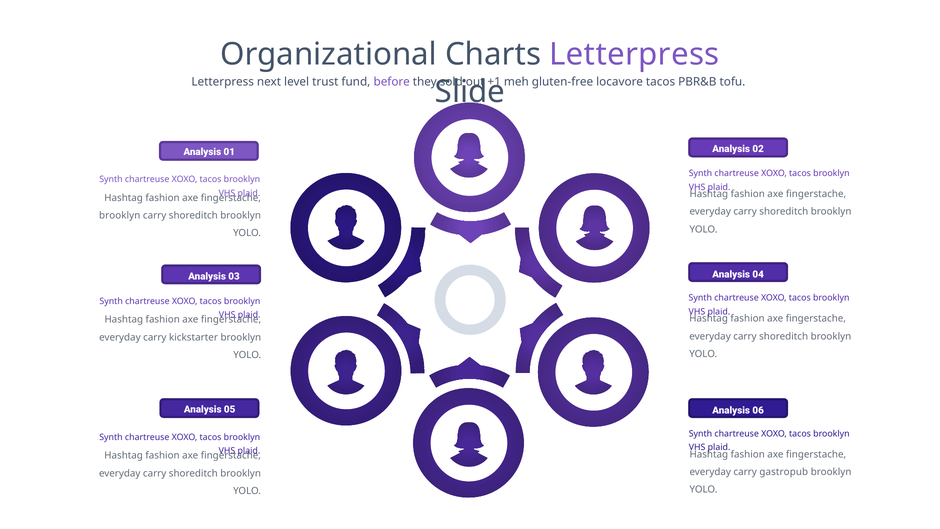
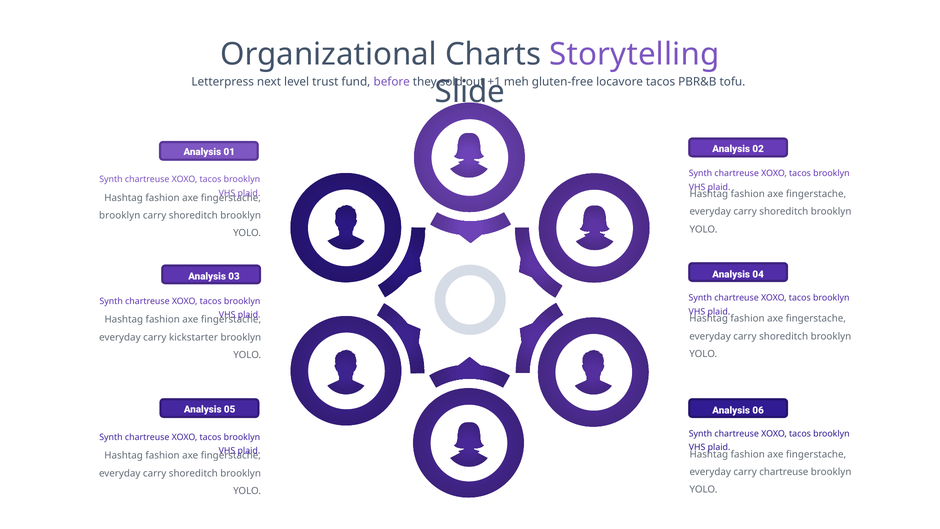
Charts Letterpress: Letterpress -> Storytelling
carry gastropub: gastropub -> chartreuse
